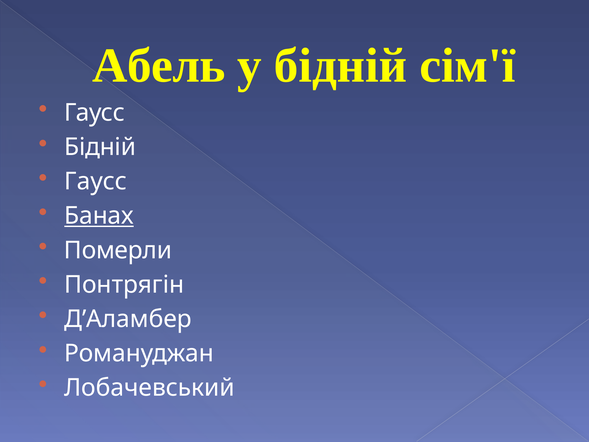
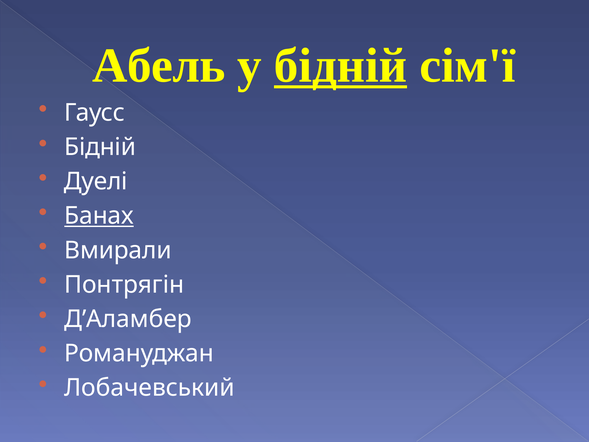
бідній at (341, 66) underline: none -> present
Гаусс at (96, 181): Гаусс -> Дуелі
Померли: Померли -> Вмирали
